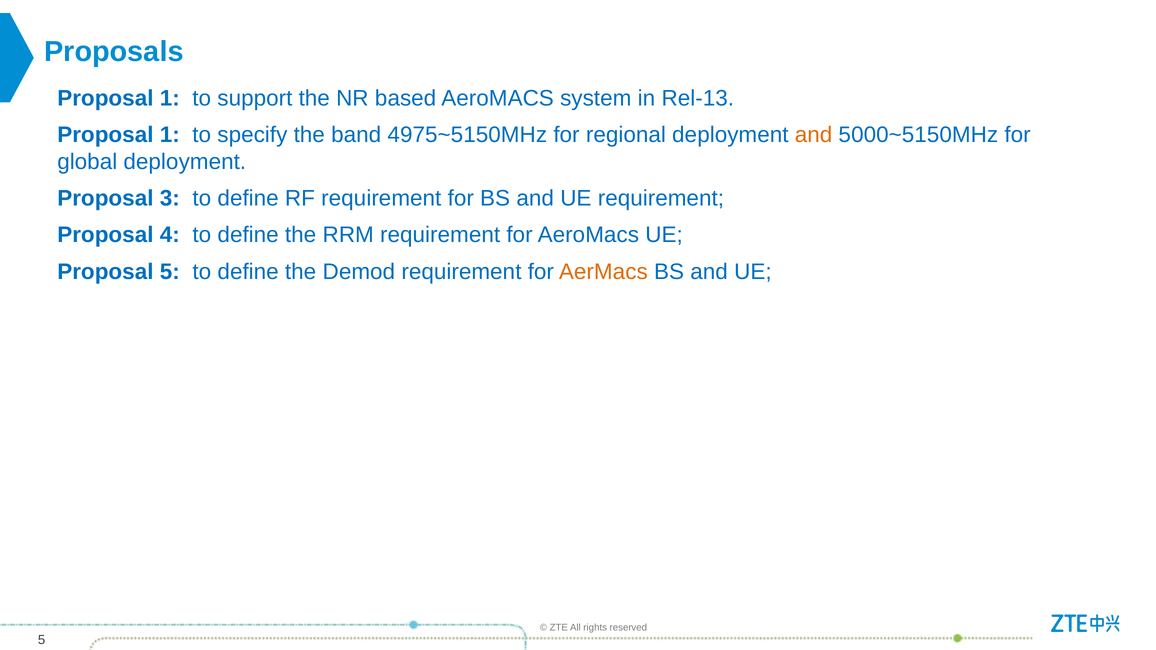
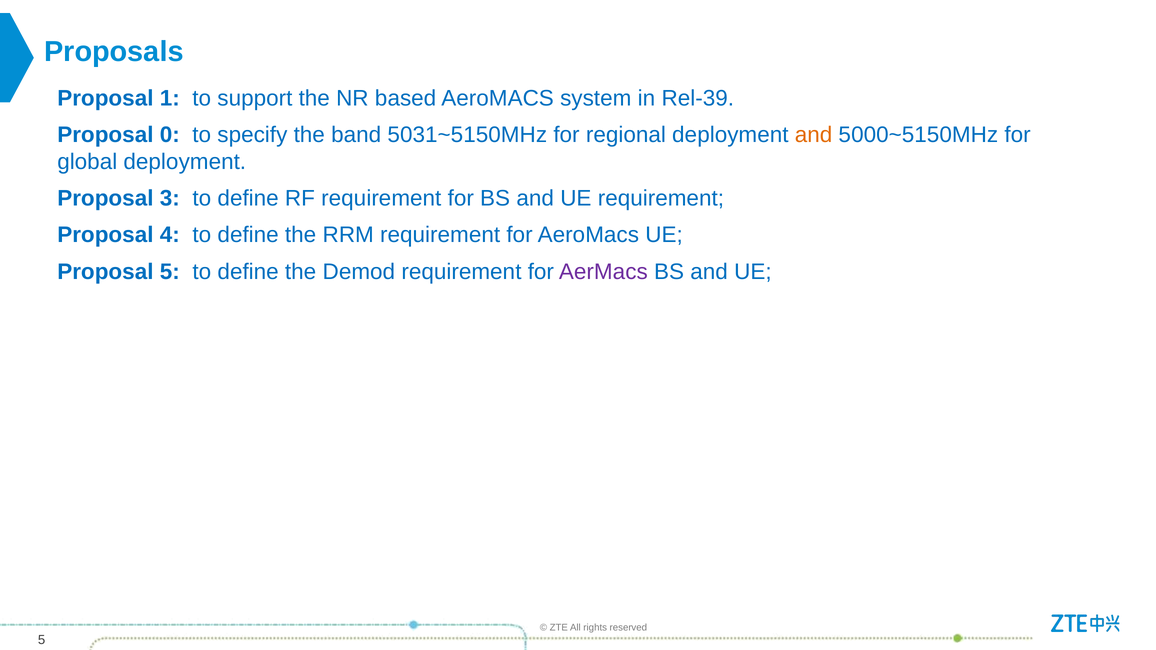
Rel-13: Rel-13 -> Rel-39
1 at (170, 135): 1 -> 0
4975~5150MHz: 4975~5150MHz -> 5031~5150MHz
AerMacs colour: orange -> purple
